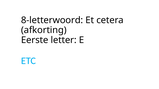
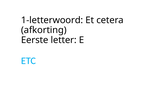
8-letterwoord: 8-letterwoord -> 1-letterwoord
